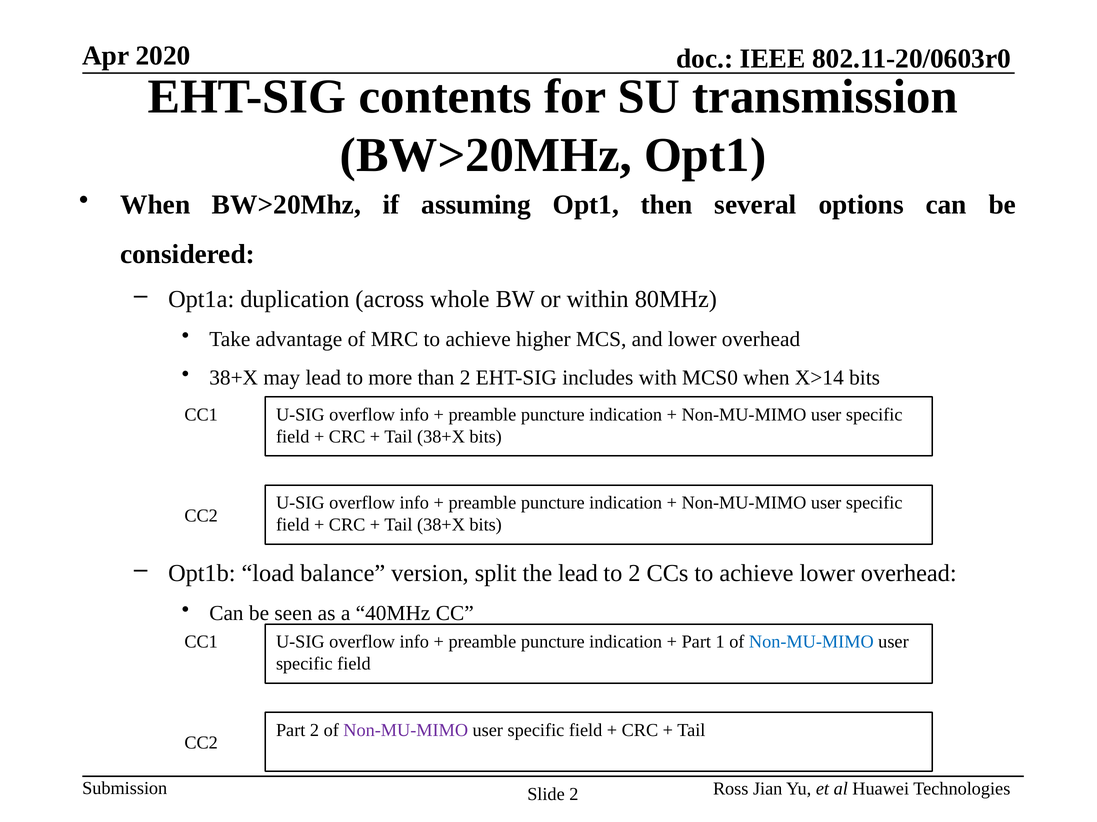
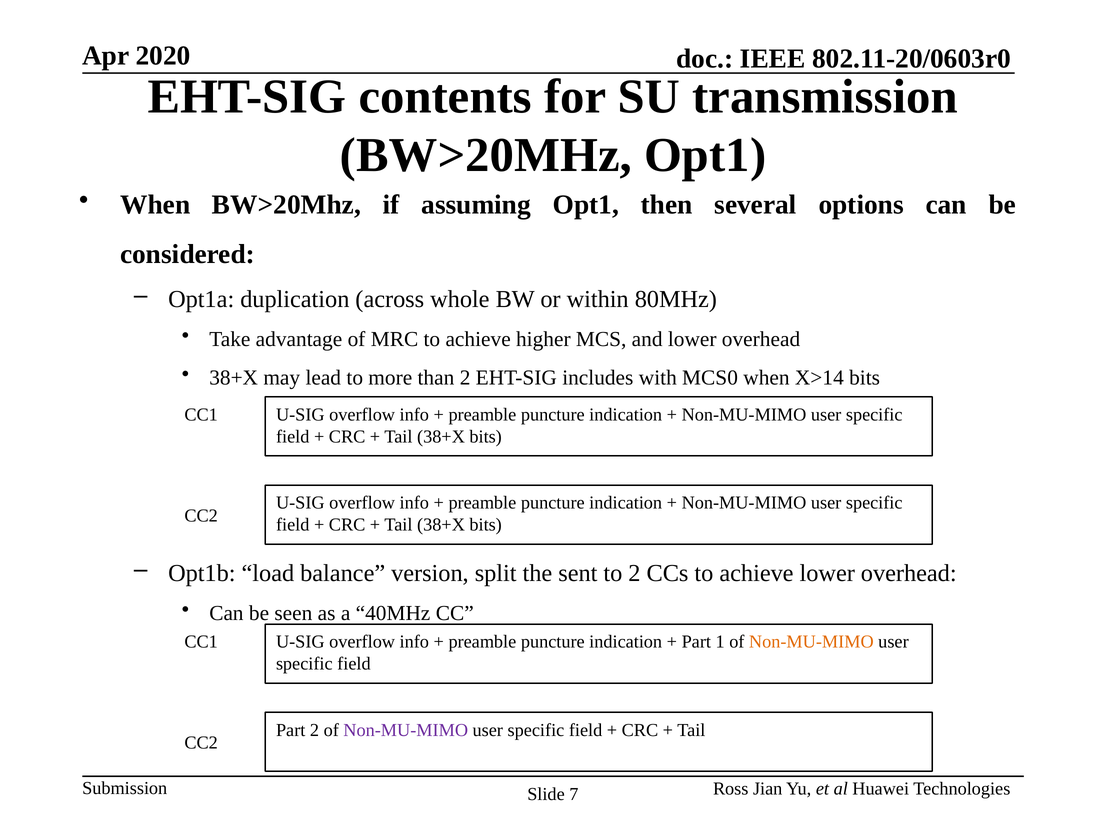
the lead: lead -> sent
Non-MU-MIMO at (811, 643) colour: blue -> orange
Slide 2: 2 -> 7
